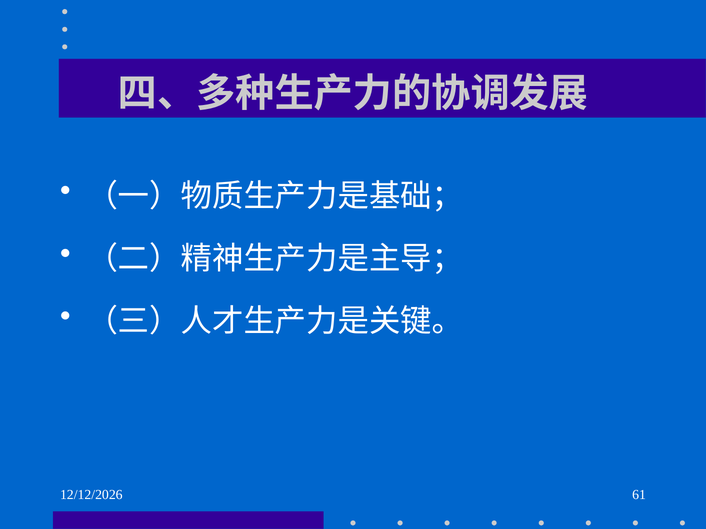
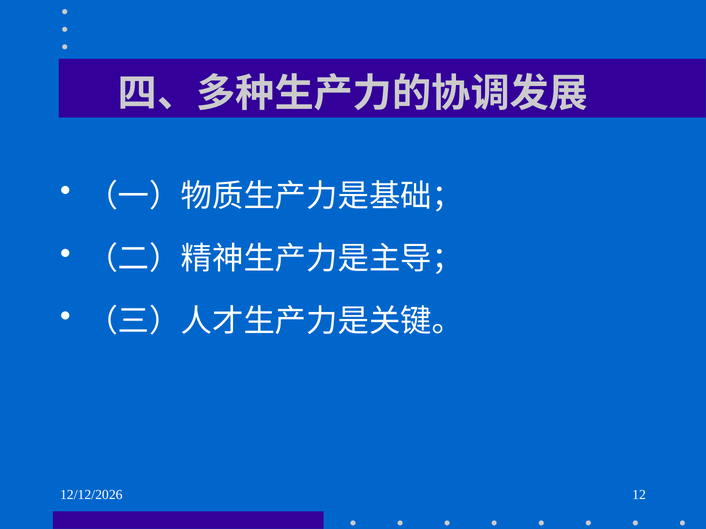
61: 61 -> 12
